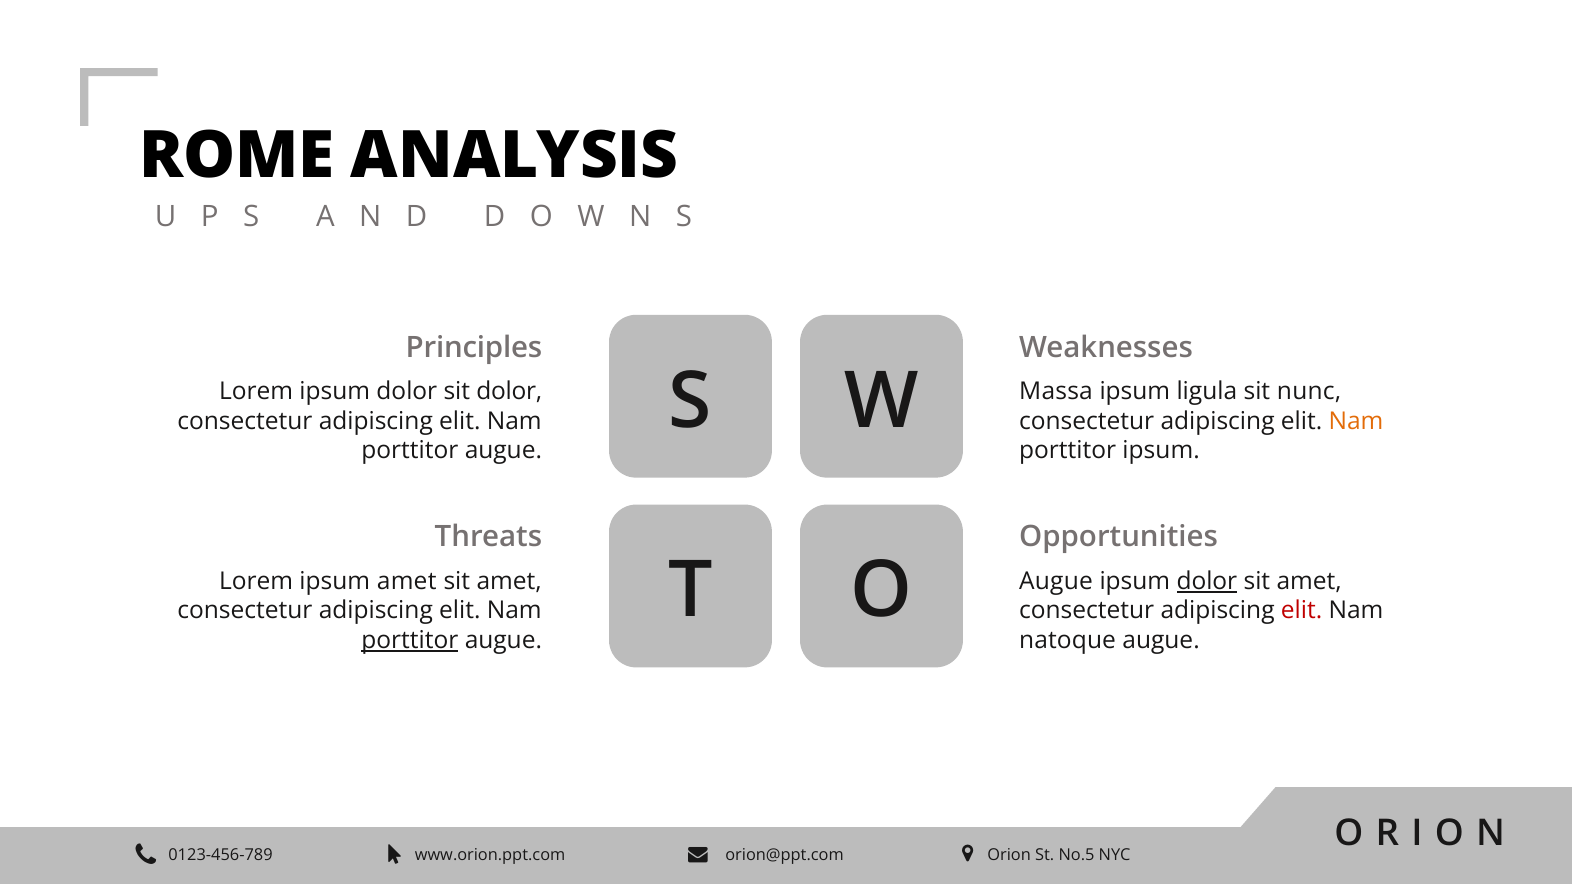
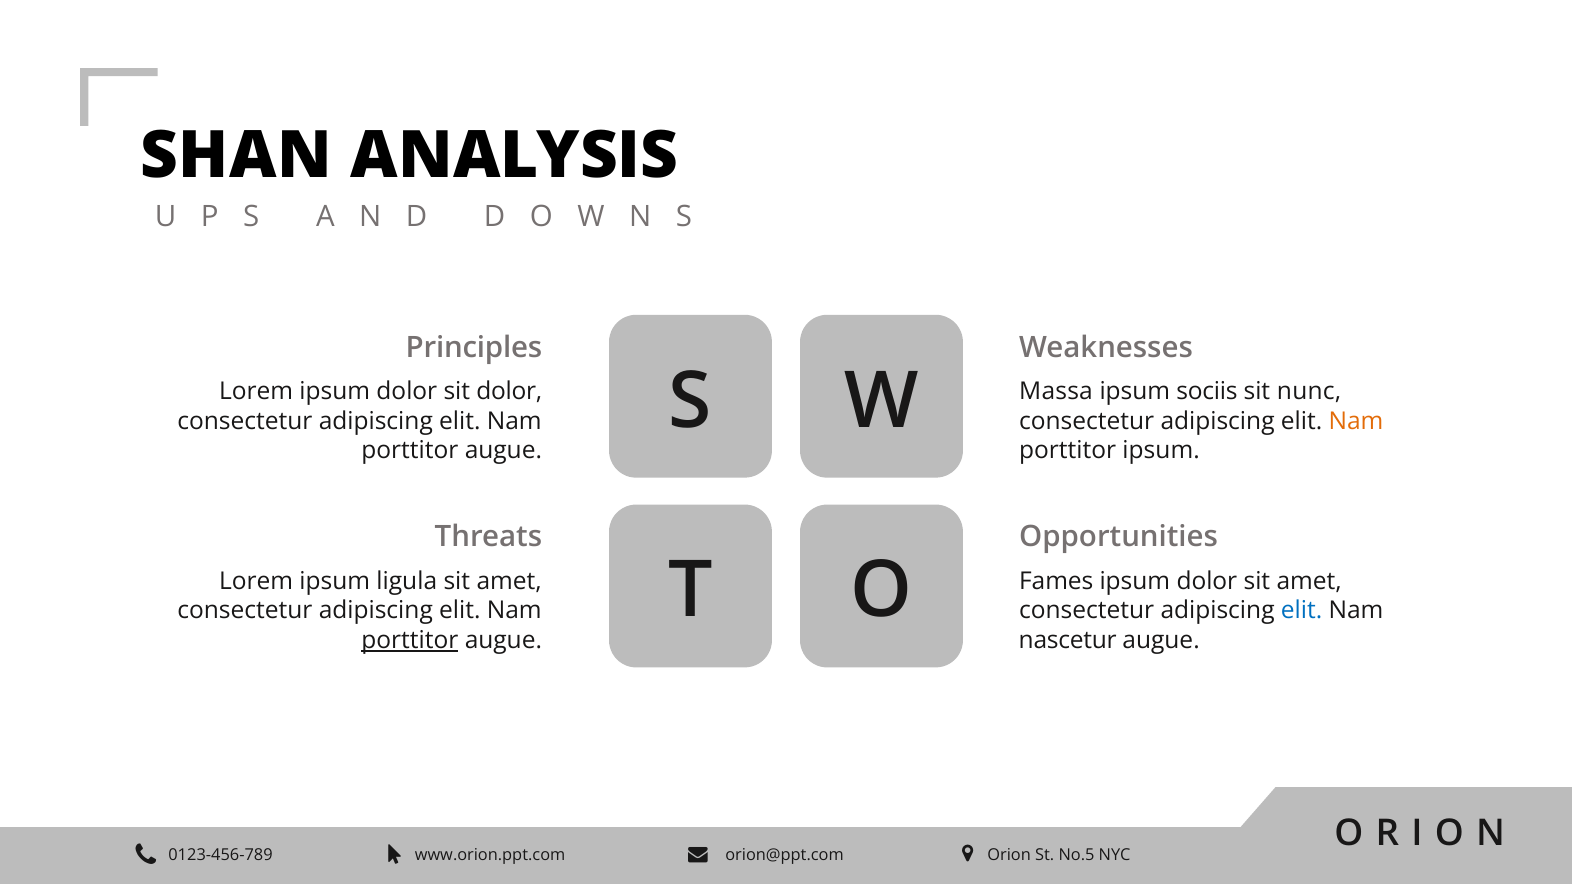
ROME: ROME -> SHAN
ligula: ligula -> sociis
ipsum amet: amet -> ligula
Augue at (1056, 582): Augue -> Fames
dolor at (1207, 582) underline: present -> none
elit at (1302, 611) colour: red -> blue
natoque: natoque -> nascetur
